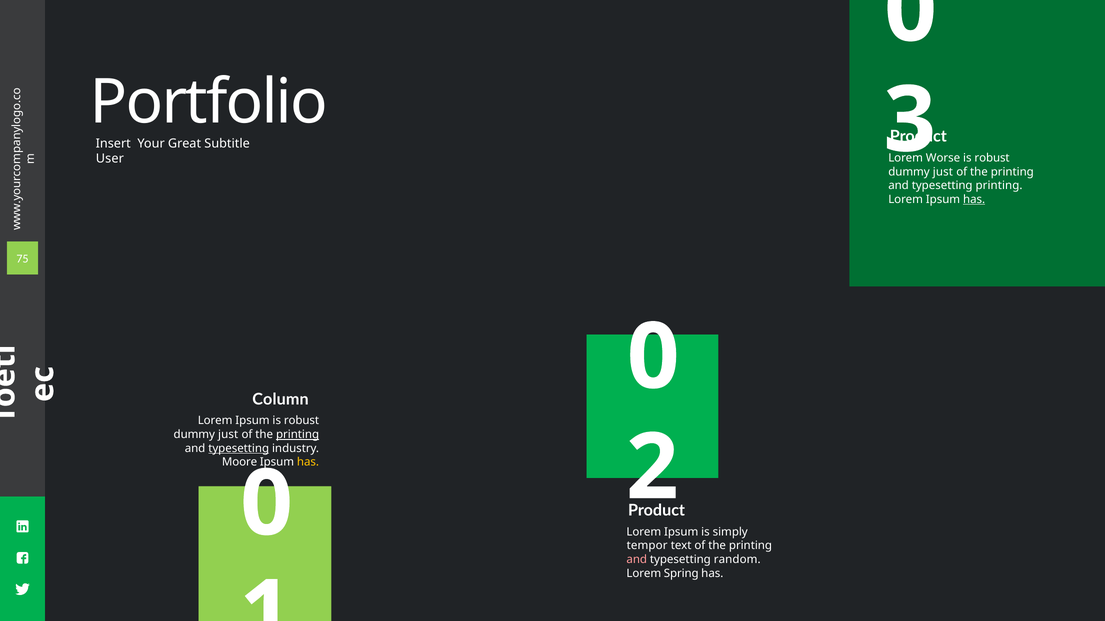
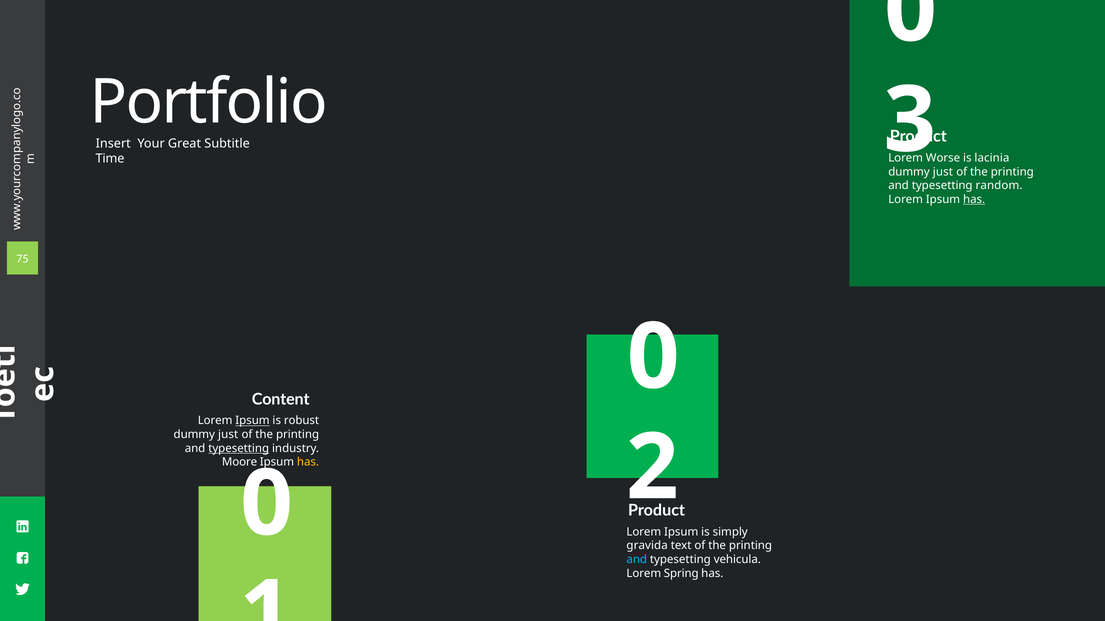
robust at (992, 158): robust -> lacinia
User: User -> Time
printing at (999, 186): printing -> random
Column: Column -> Content
Ipsum at (252, 421) underline: none -> present
printing at (298, 435) underline: present -> none
tempor: tempor -> gravida
and at (637, 560) colour: pink -> light blue
random: random -> vehicula
